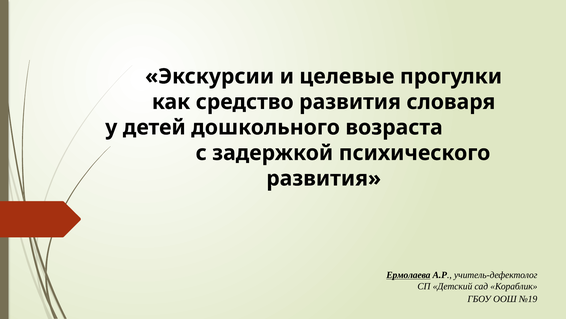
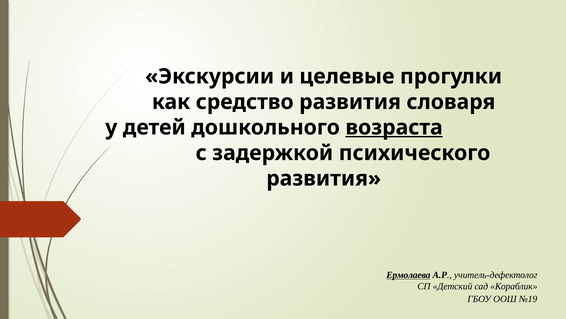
возраста underline: none -> present
